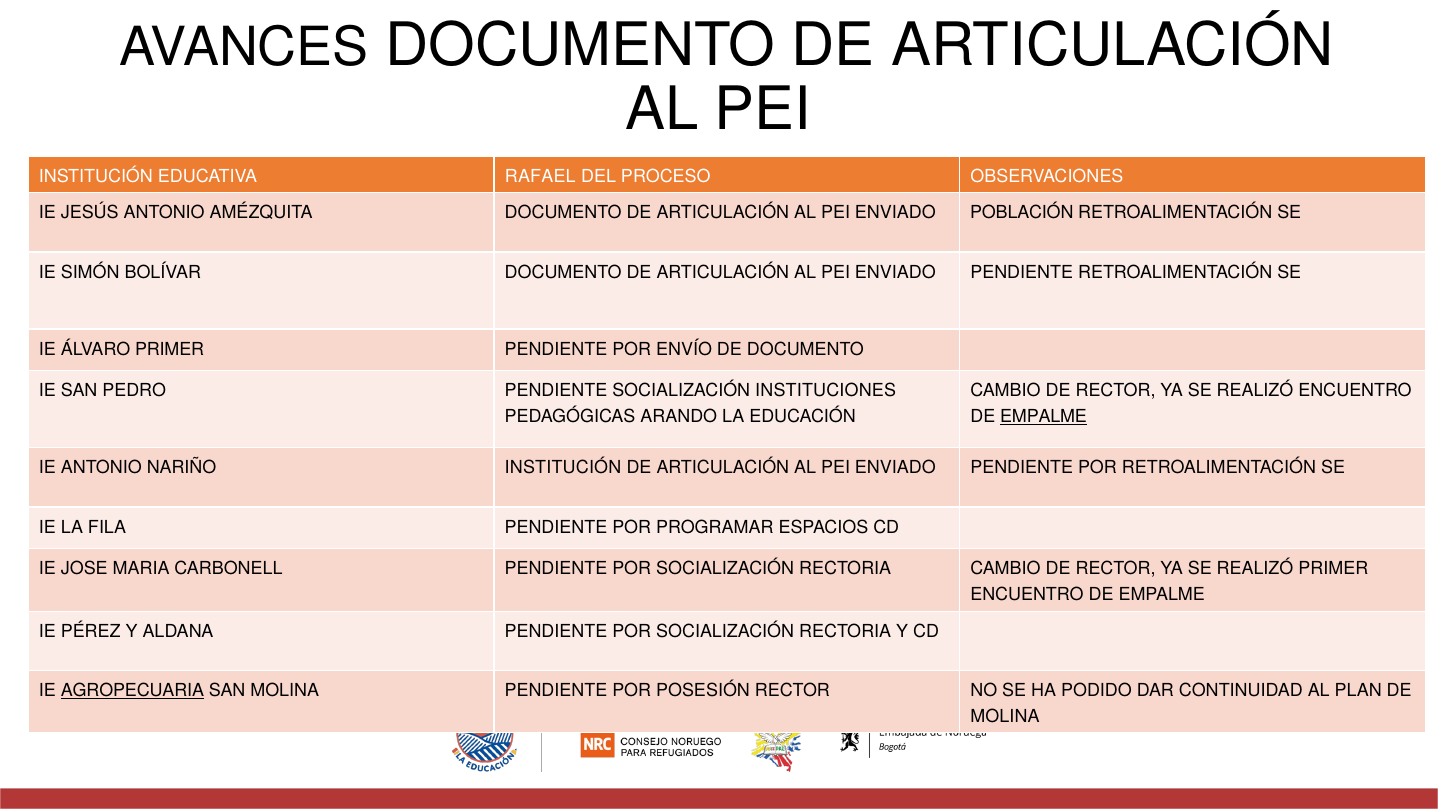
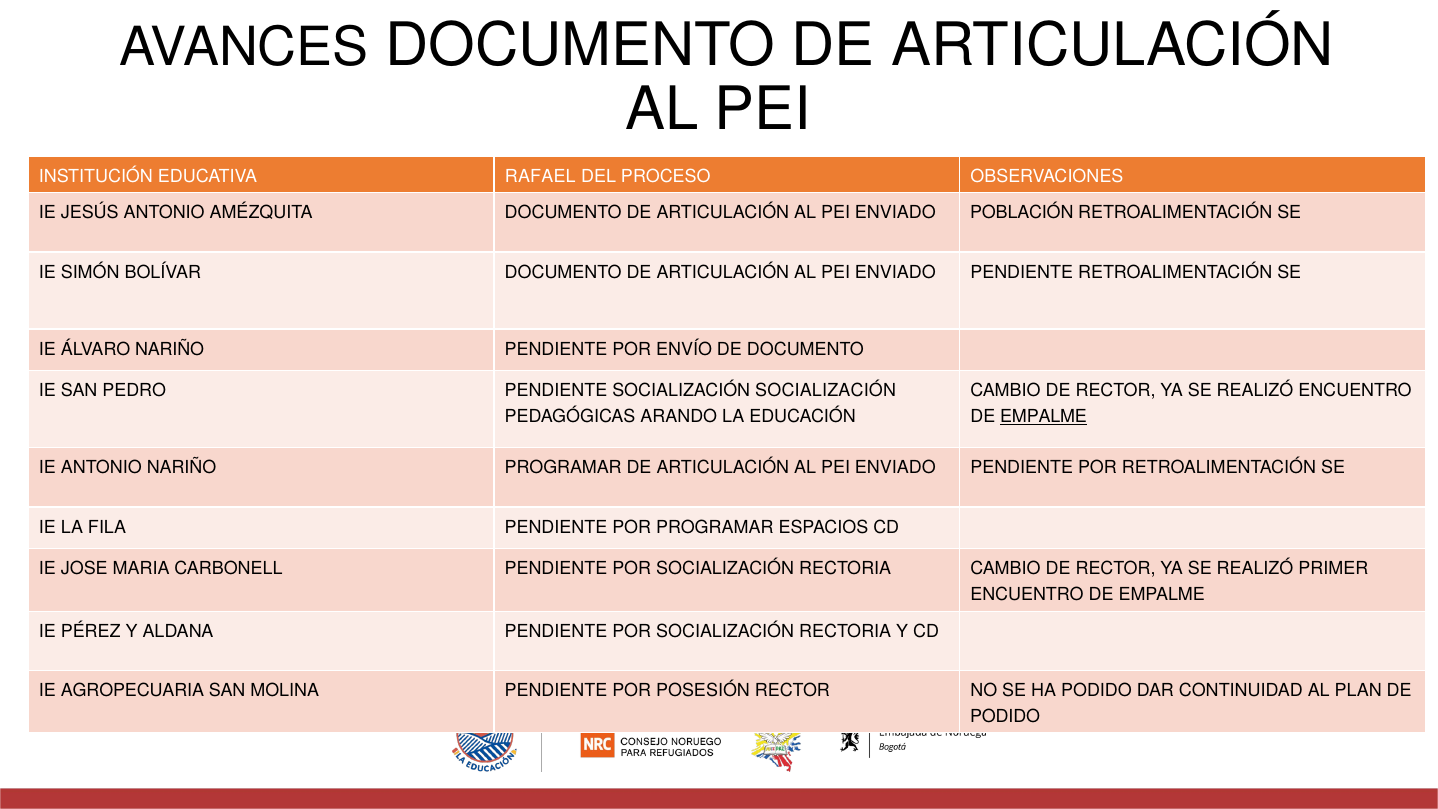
ÁLVARO PRIMER: PRIMER -> NARIÑO
SOCIALIZACIÓN INSTITUCIONES: INSTITUCIONES -> SOCIALIZACIÓN
NARIÑO INSTITUCIÓN: INSTITUCIÓN -> PROGRAMAR
AGROPECUARIA underline: present -> none
MOLINA at (1005, 716): MOLINA -> PODIDO
